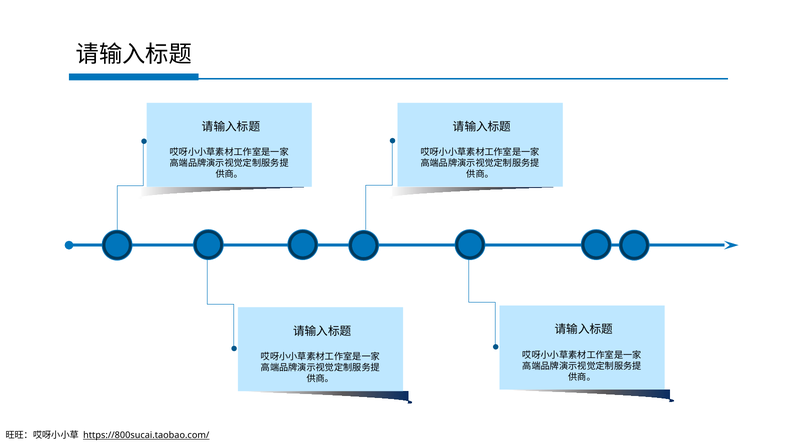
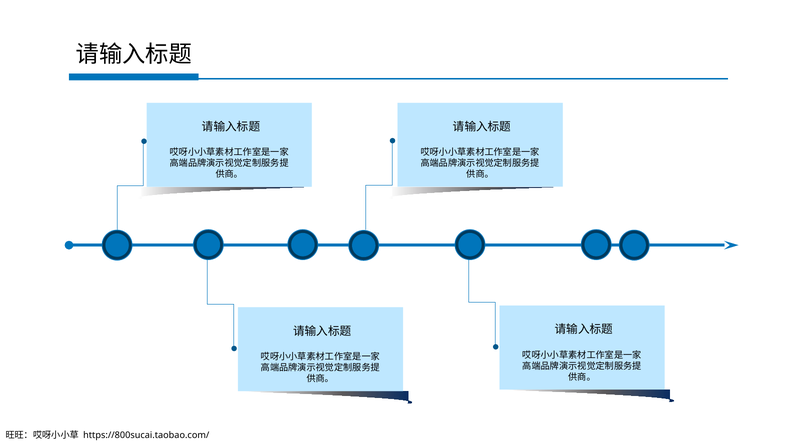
https://800sucai.taobao.com/ underline: present -> none
